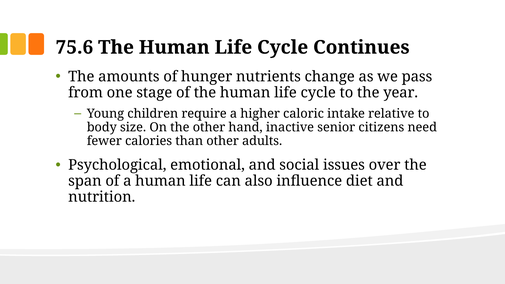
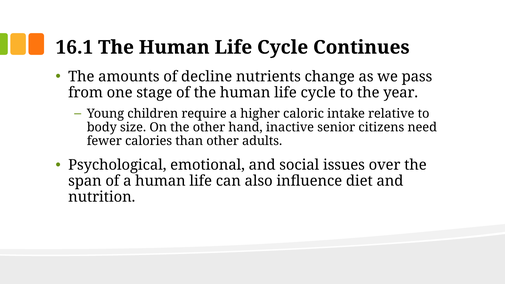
75.6: 75.6 -> 16.1
hunger: hunger -> decline
